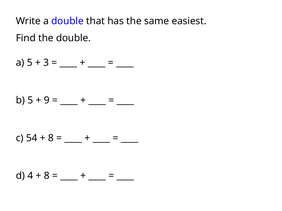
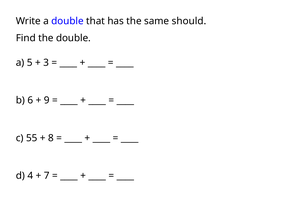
easiest: easiest -> should
b 5: 5 -> 6
54: 54 -> 55
8 at (47, 176): 8 -> 7
